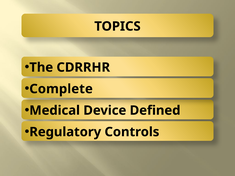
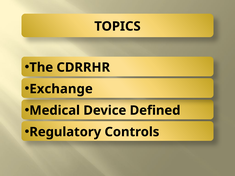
Complete: Complete -> Exchange
